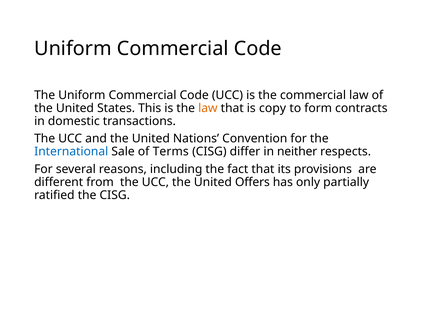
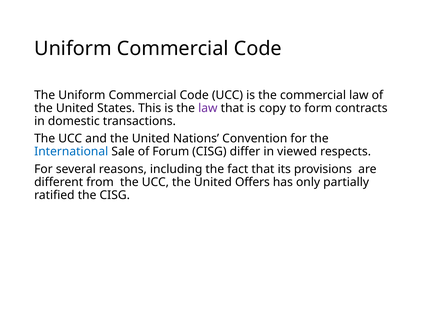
law at (208, 108) colour: orange -> purple
Terms: Terms -> Forum
neither: neither -> viewed
